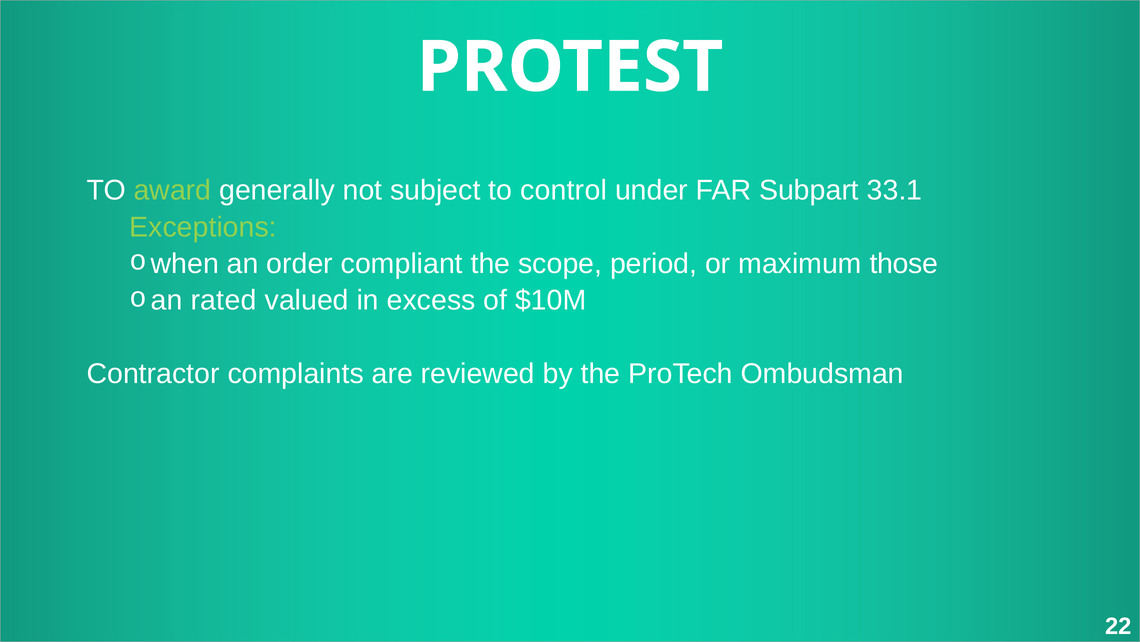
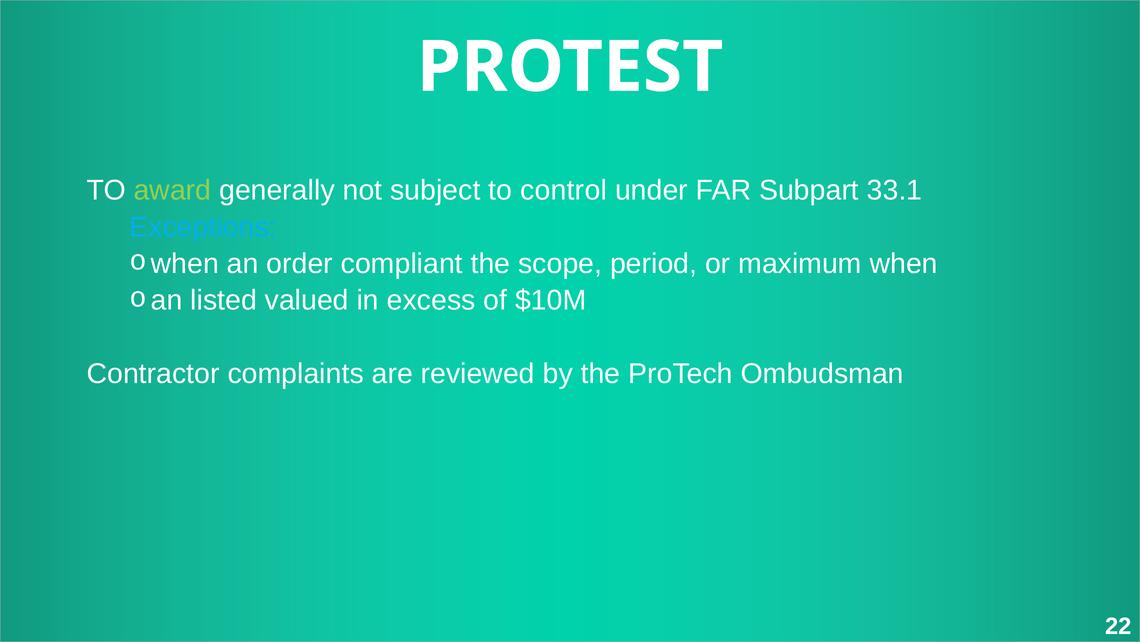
Exceptions colour: light green -> light blue
those: those -> when
rated: rated -> listed
